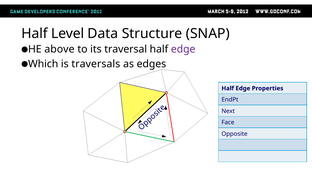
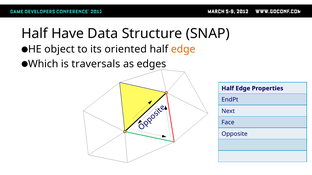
Level: Level -> Have
above: above -> object
traversal: traversal -> oriented
edge at (183, 49) colour: purple -> orange
